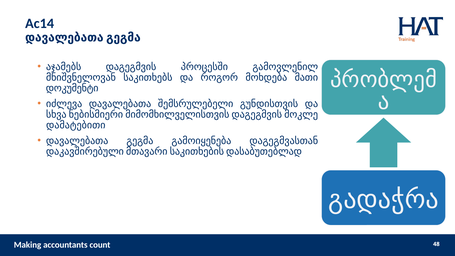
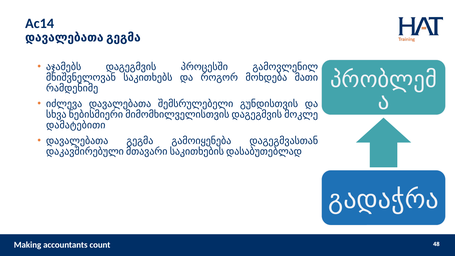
დოკუმენტი: დოკუმენტი -> რამდენიმე
